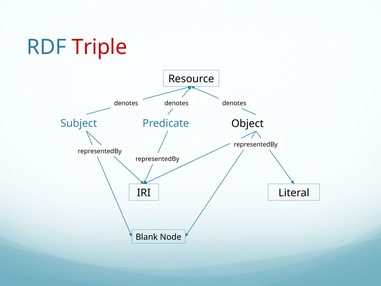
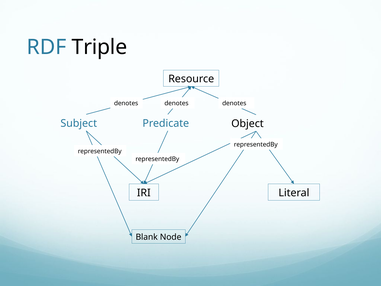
Triple colour: red -> black
